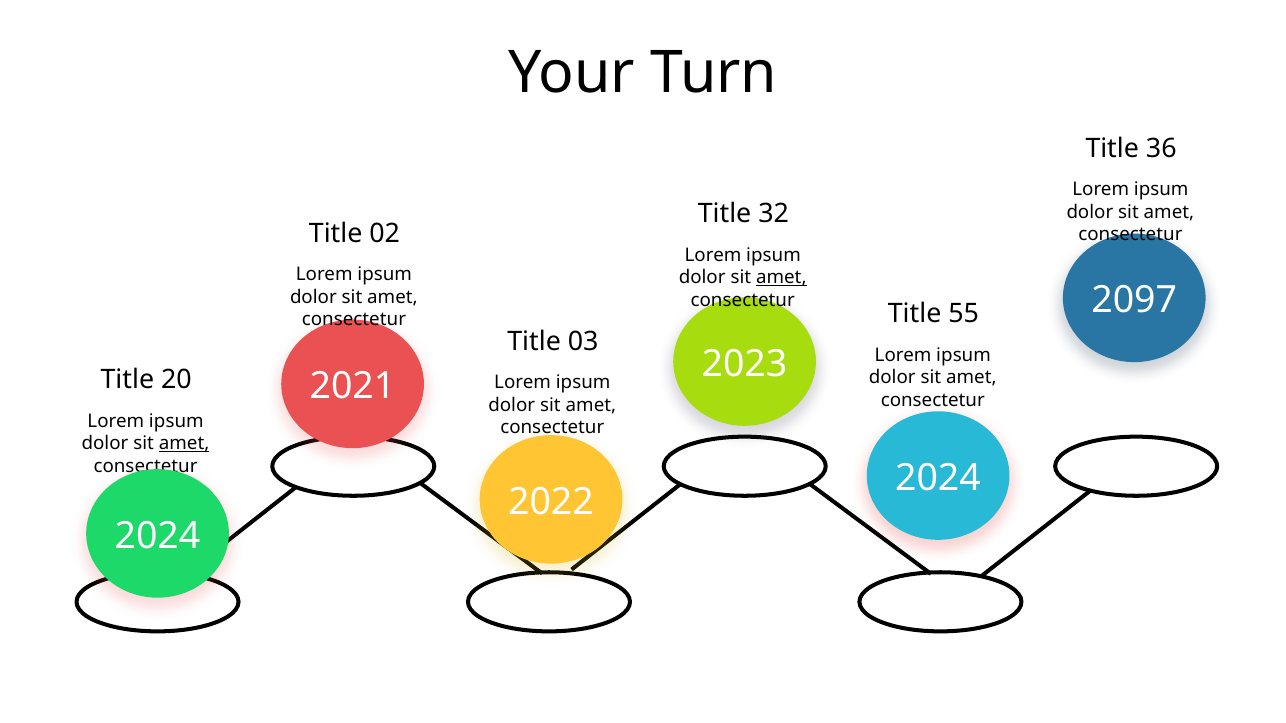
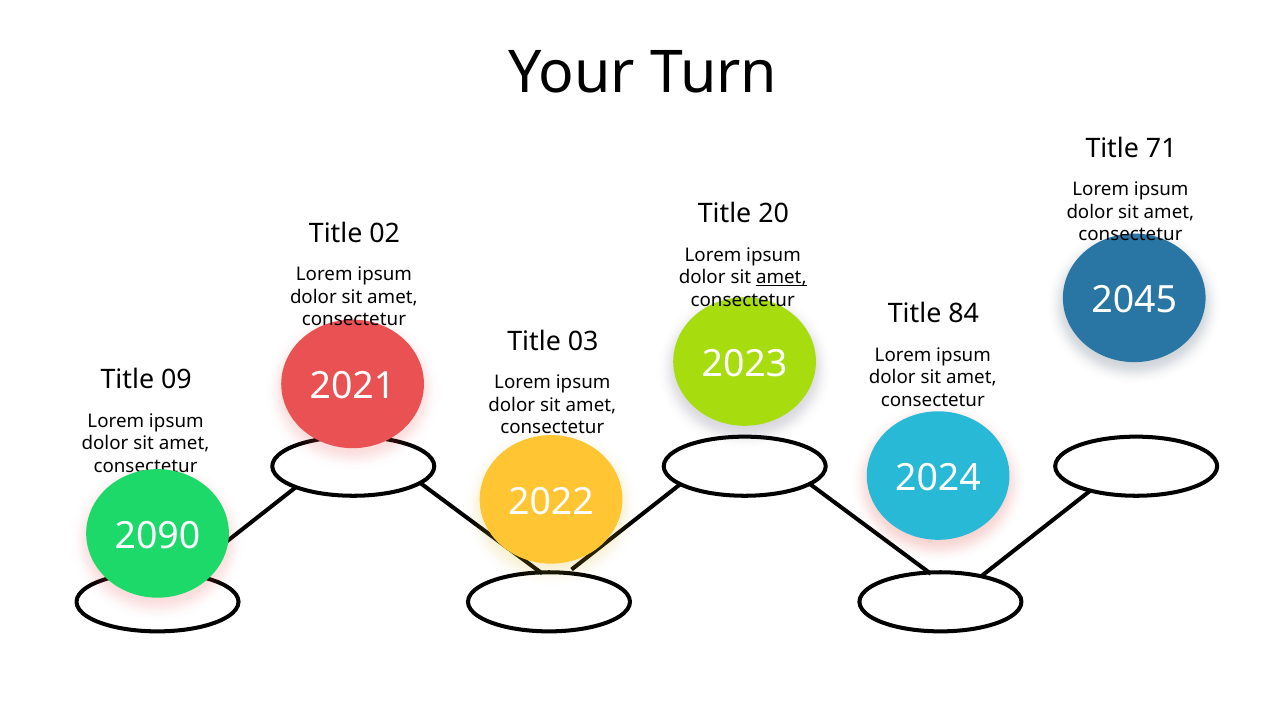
36: 36 -> 71
32: 32 -> 20
2097: 2097 -> 2045
55: 55 -> 84
20: 20 -> 09
amet at (184, 444) underline: present -> none
2024 at (157, 536): 2024 -> 2090
